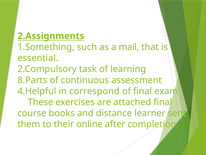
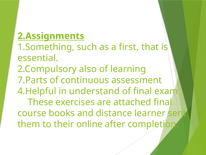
mail: mail -> first
task: task -> also
8.Parts: 8.Parts -> 7.Parts
correspond: correspond -> understand
